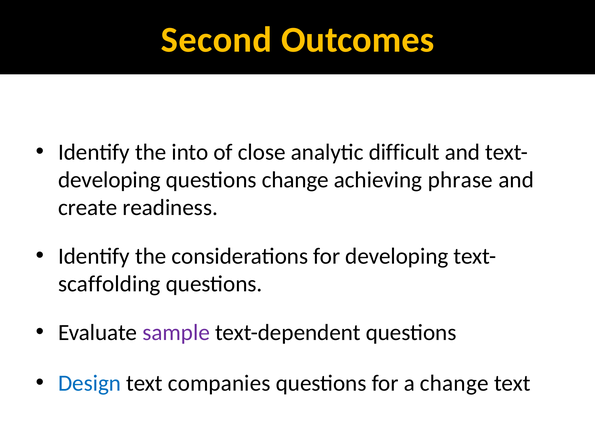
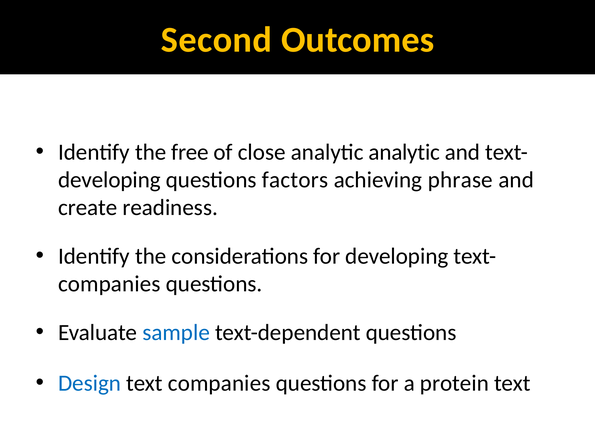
into: into -> free
analytic difficult: difficult -> analytic
questions change: change -> factors
scaffolding at (109, 284): scaffolding -> companies
sample colour: purple -> blue
a change: change -> protein
